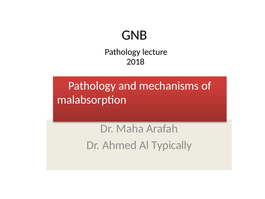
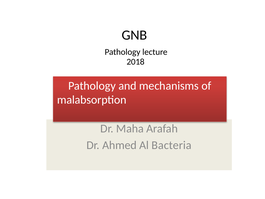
Typically: Typically -> Bacteria
